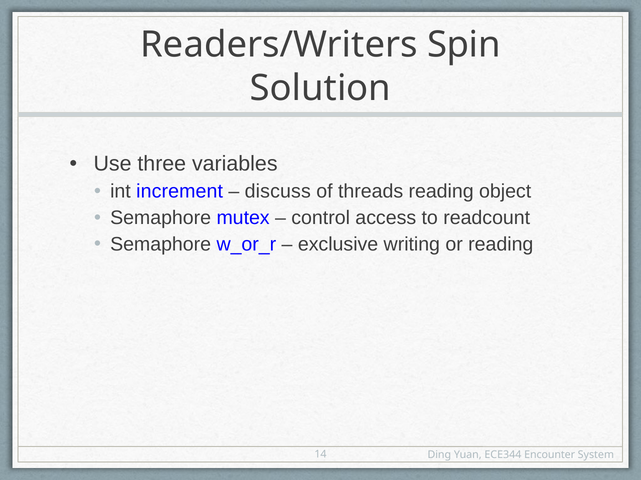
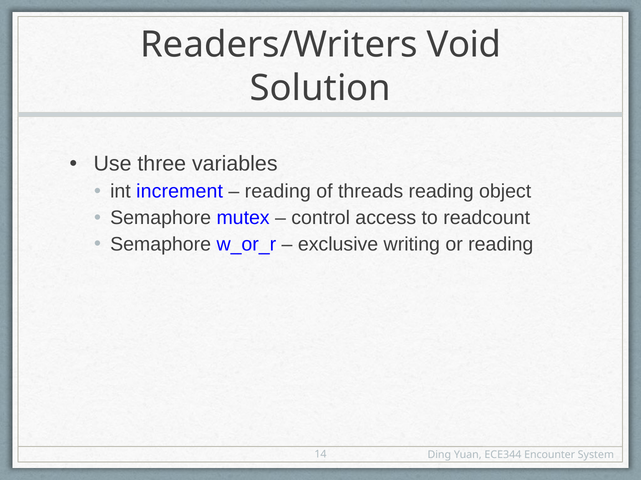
Spin: Spin -> Void
discuss at (278, 192): discuss -> reading
